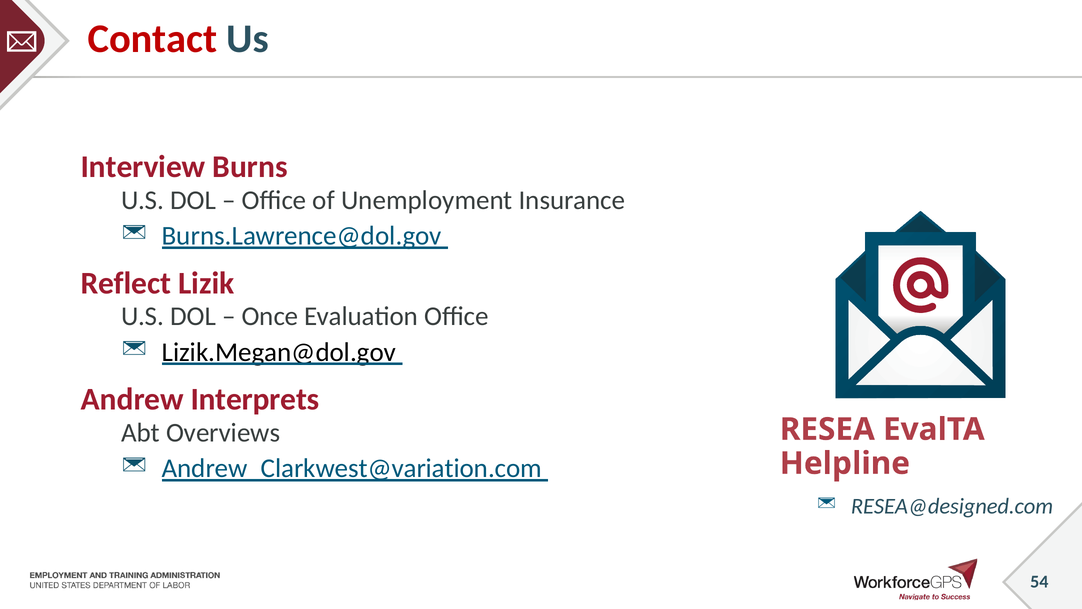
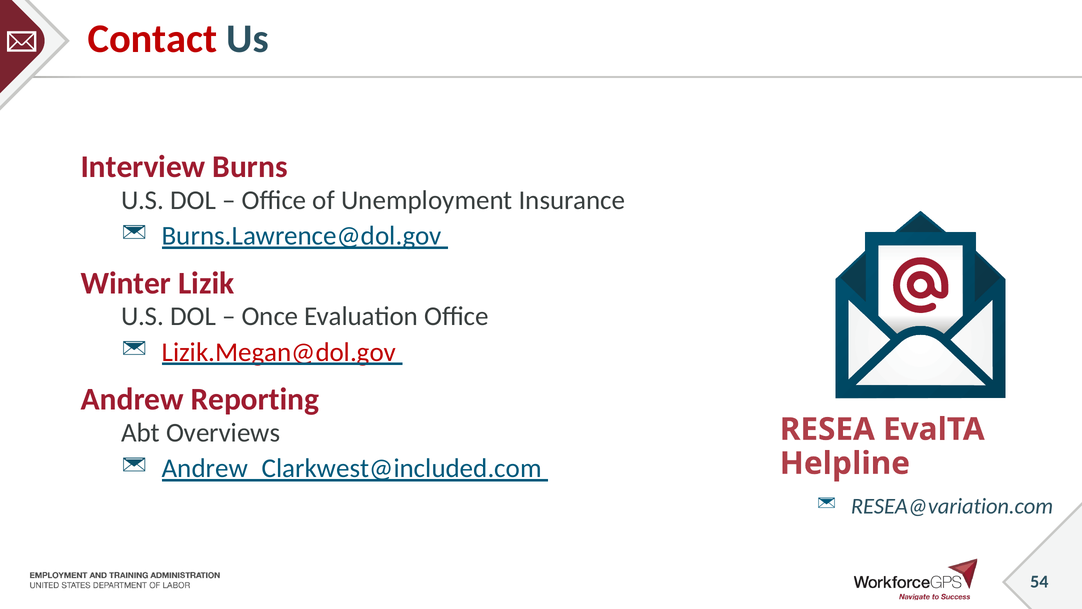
Reflect: Reflect -> Winter
Lizik.Megan@dol.gov colour: black -> red
Interprets: Interprets -> Reporting
Andrew_Clarkwest@variation.com: Andrew_Clarkwest@variation.com -> Andrew_Clarkwest@included.com
RESEA@designed.com: RESEA@designed.com -> RESEA@variation.com
